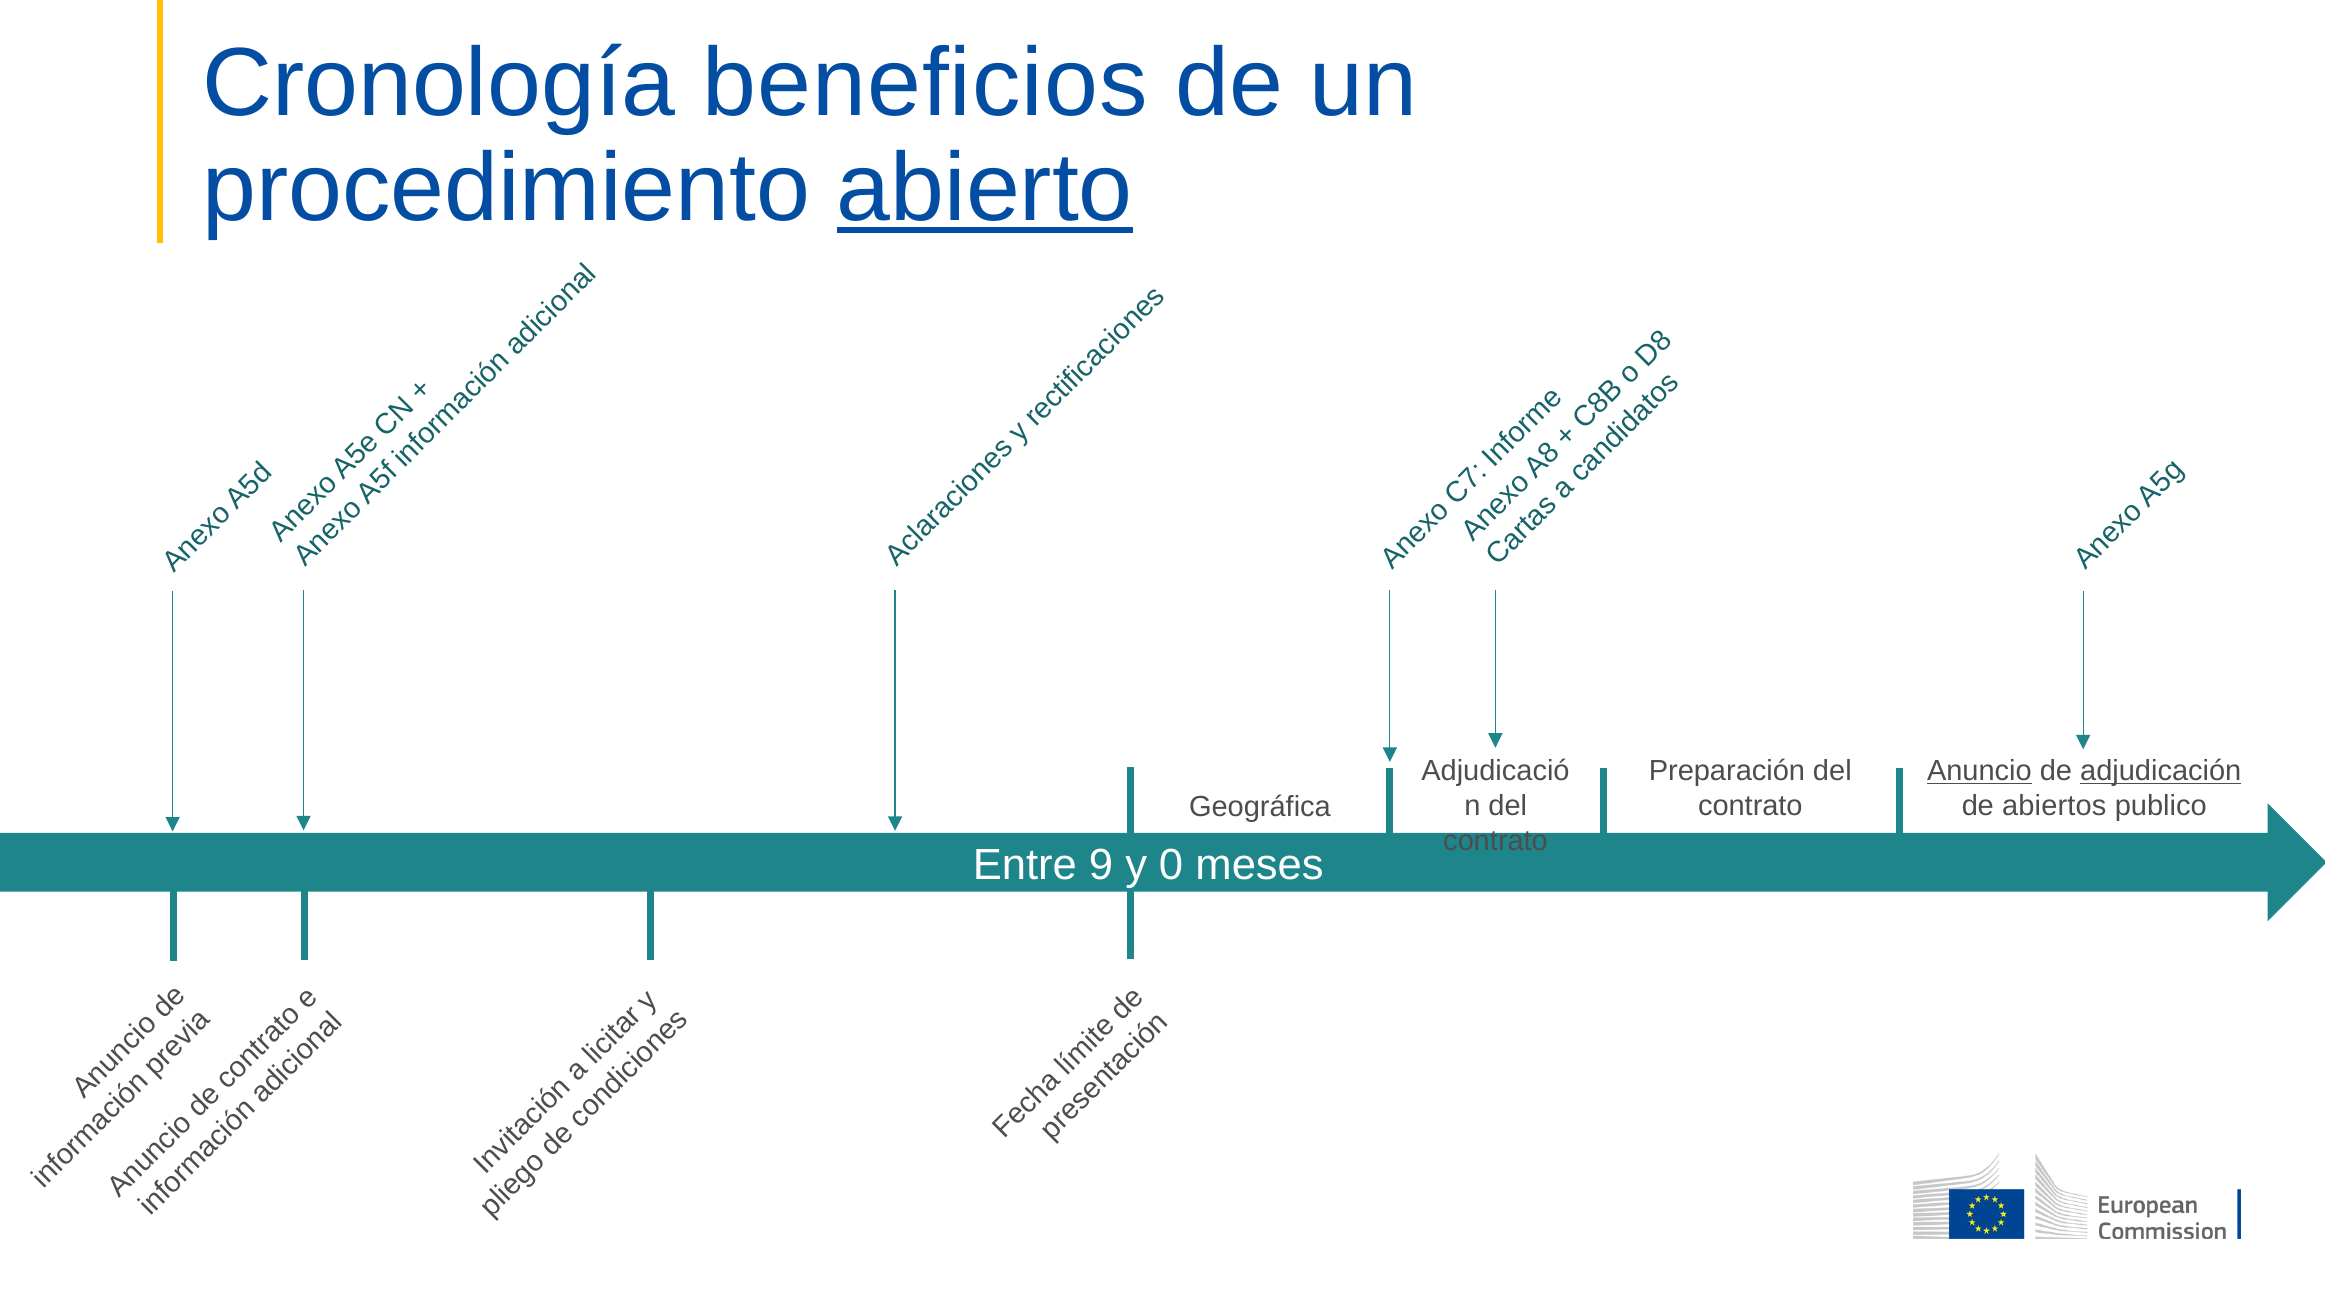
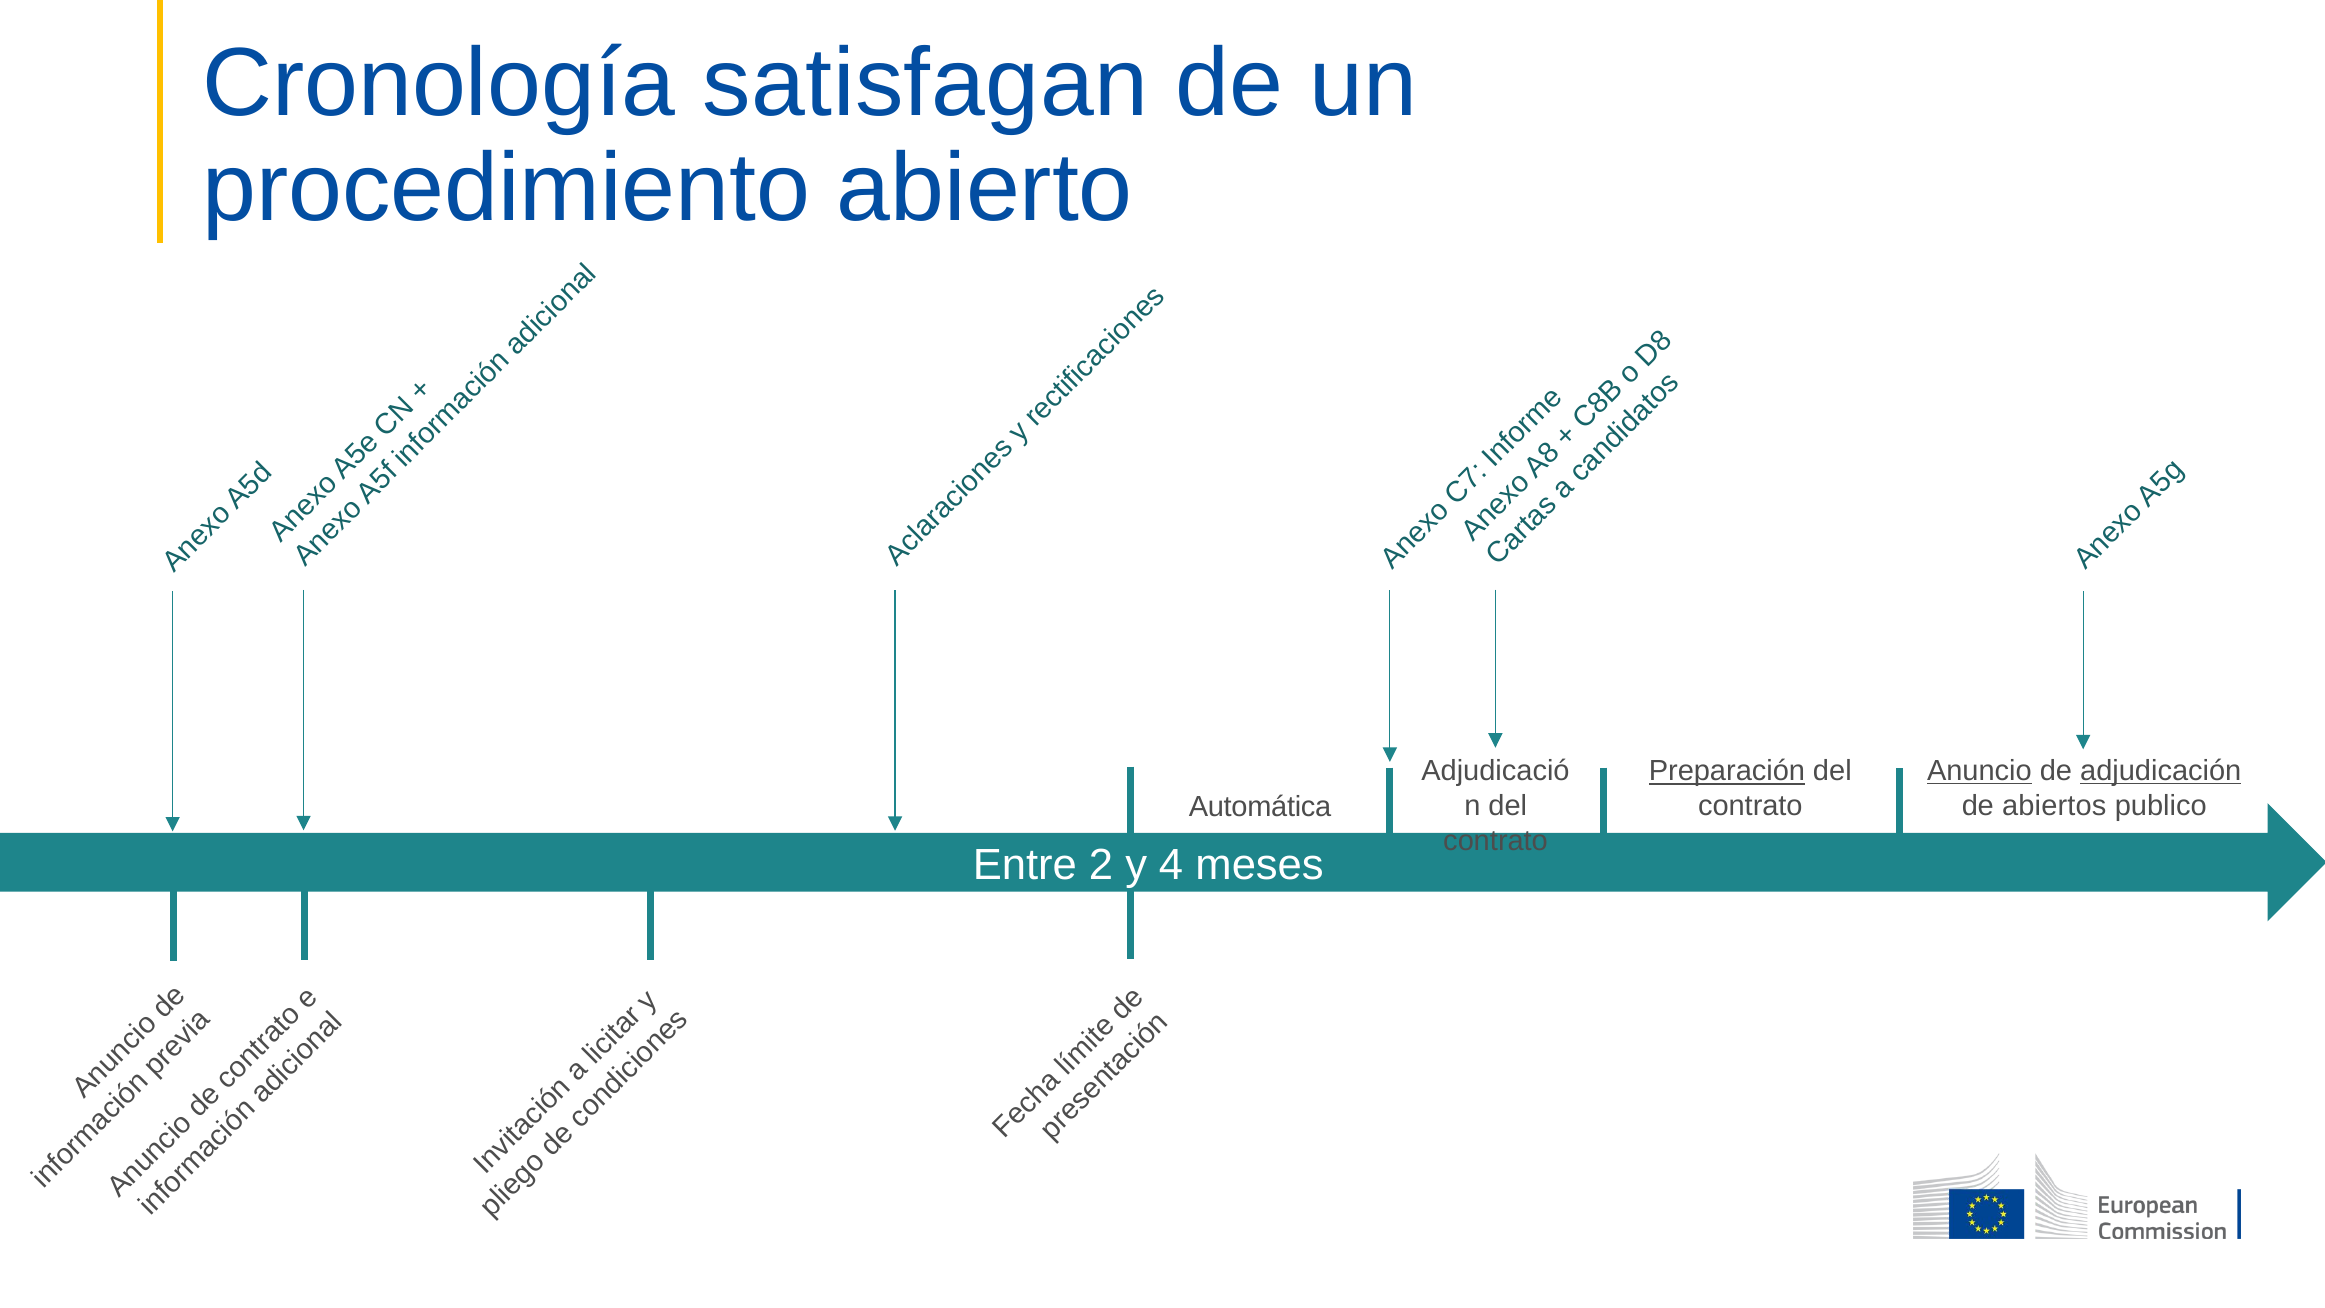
beneficios: beneficios -> satisfagan
abierto underline: present -> none
Preparación underline: none -> present
Geográfica: Geográfica -> Automática
9: 9 -> 2
0: 0 -> 4
